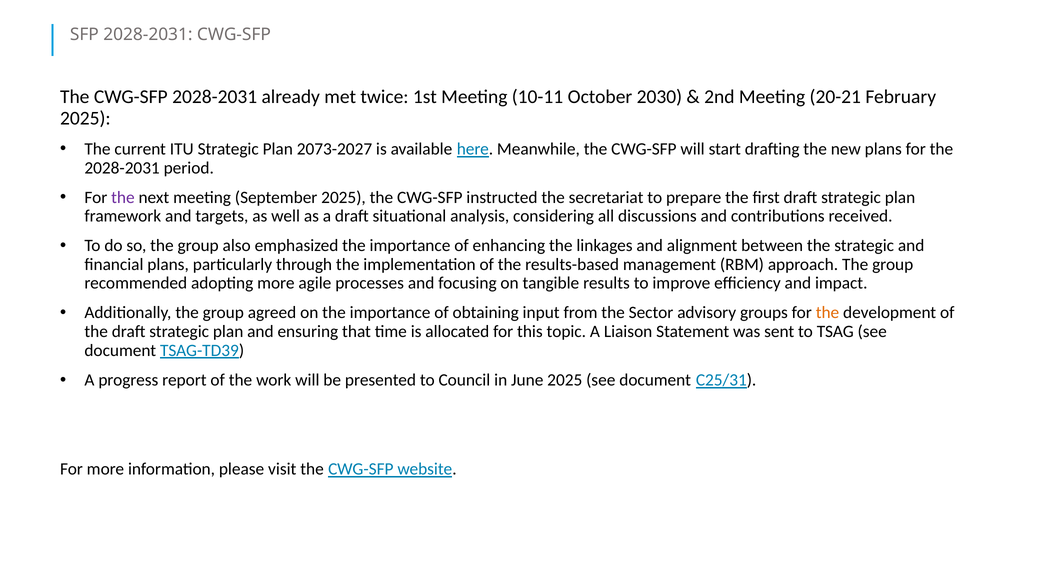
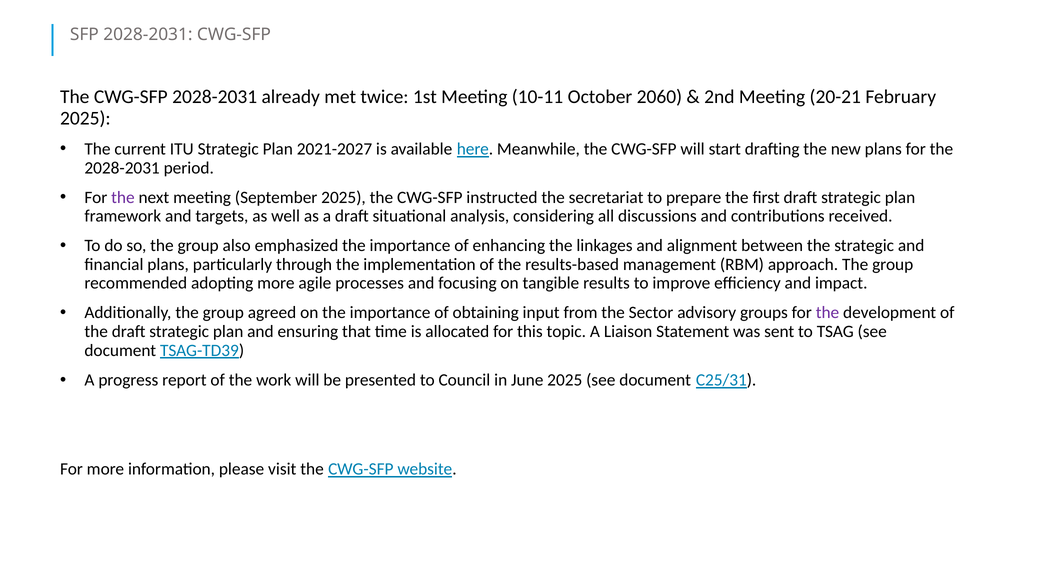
2030: 2030 -> 2060
2073-2027: 2073-2027 -> 2021-2027
the at (827, 313) colour: orange -> purple
